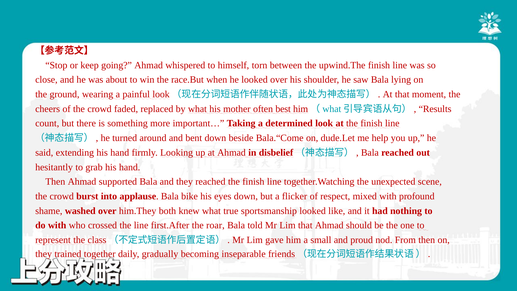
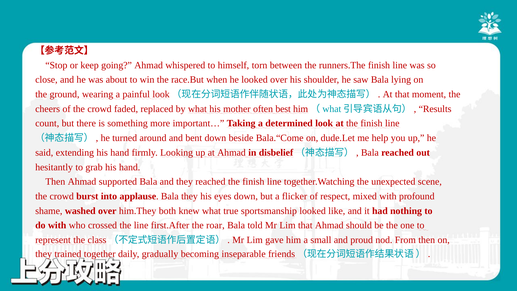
upwind.The: upwind.The -> runners.The
Bala bike: bike -> they
